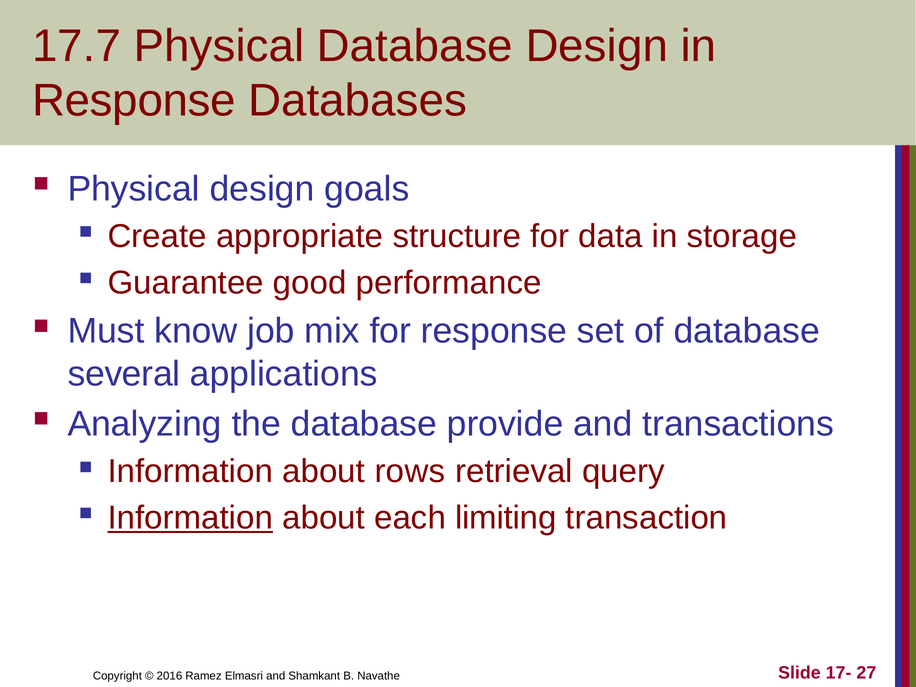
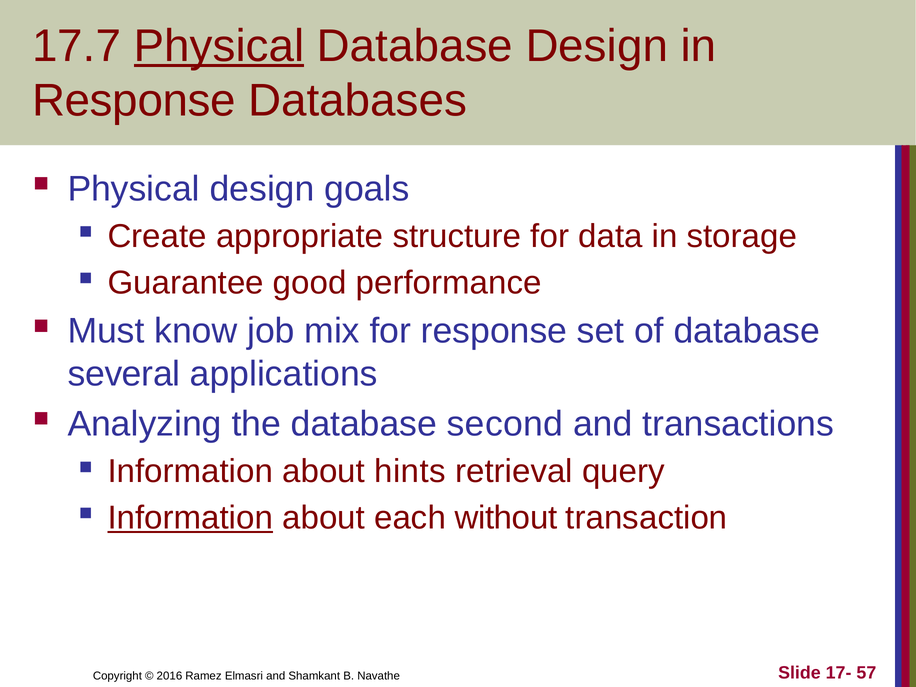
Physical at (219, 46) underline: none -> present
provide: provide -> second
rows: rows -> hints
limiting: limiting -> without
27: 27 -> 57
